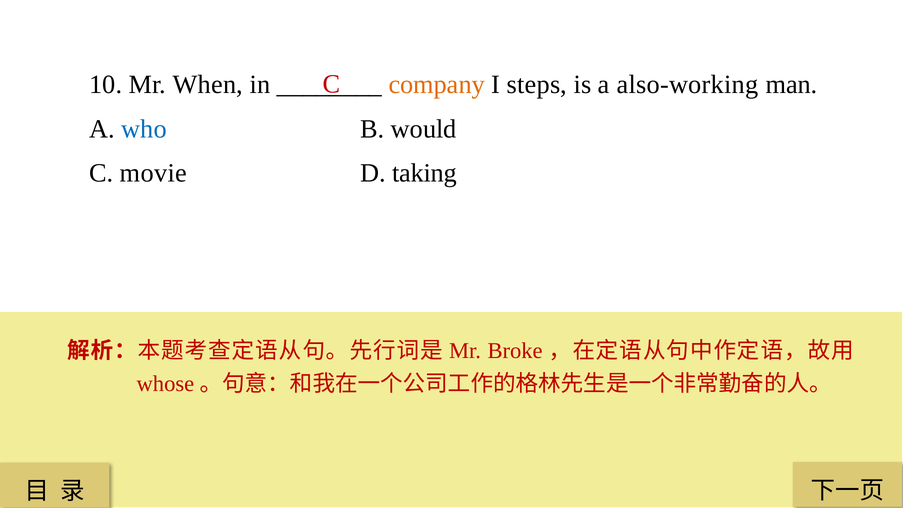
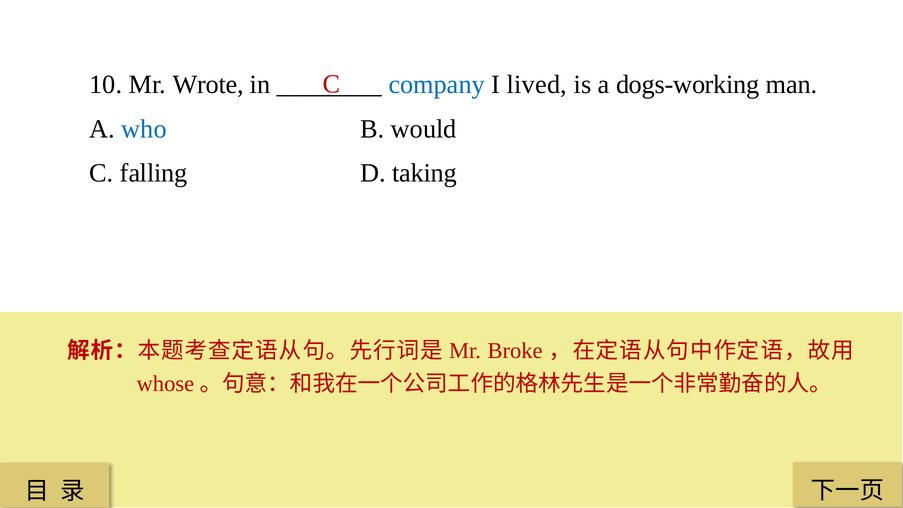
When: When -> Wrote
company colour: orange -> blue
steps: steps -> lived
also-working: also-working -> dogs-working
movie: movie -> falling
